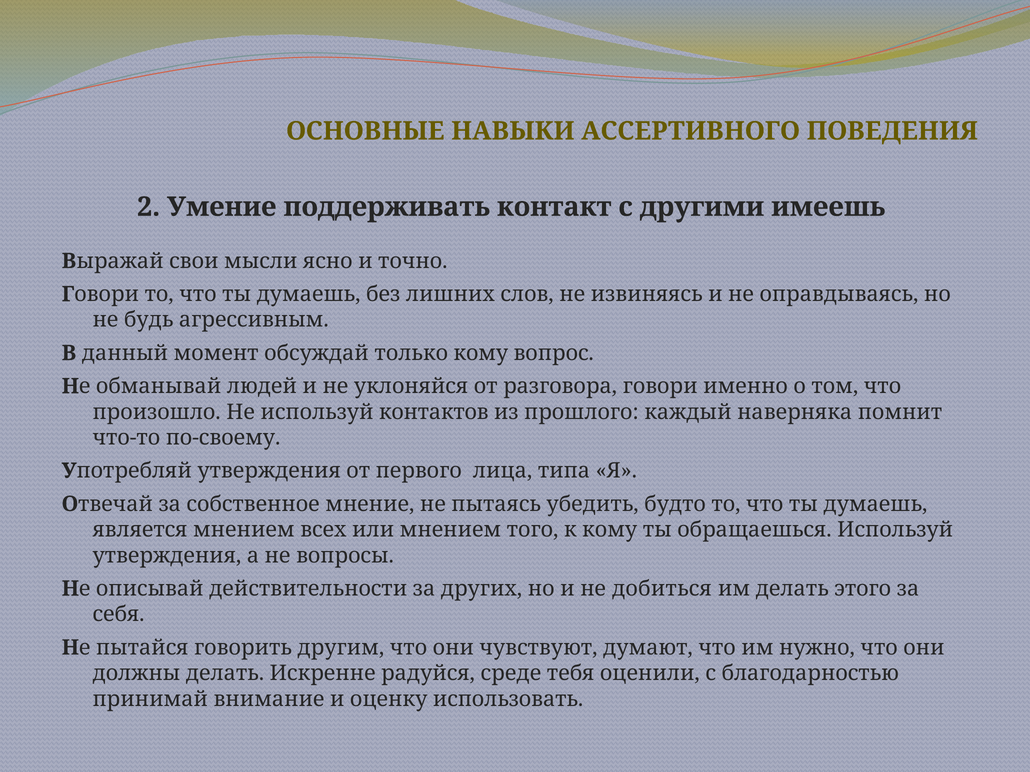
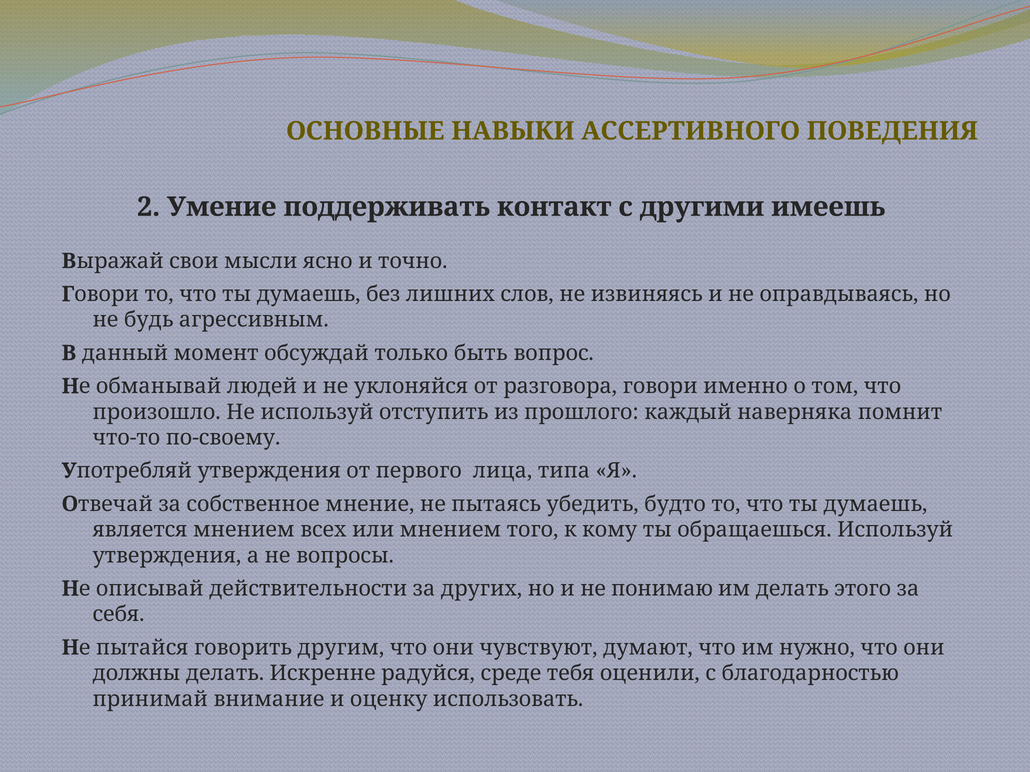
только кому: кому -> быть
контактов: контактов -> отступить
добиться: добиться -> понимаю
